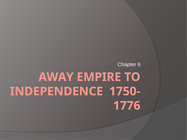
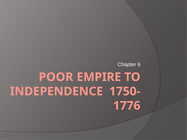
AWAY: AWAY -> POOR
